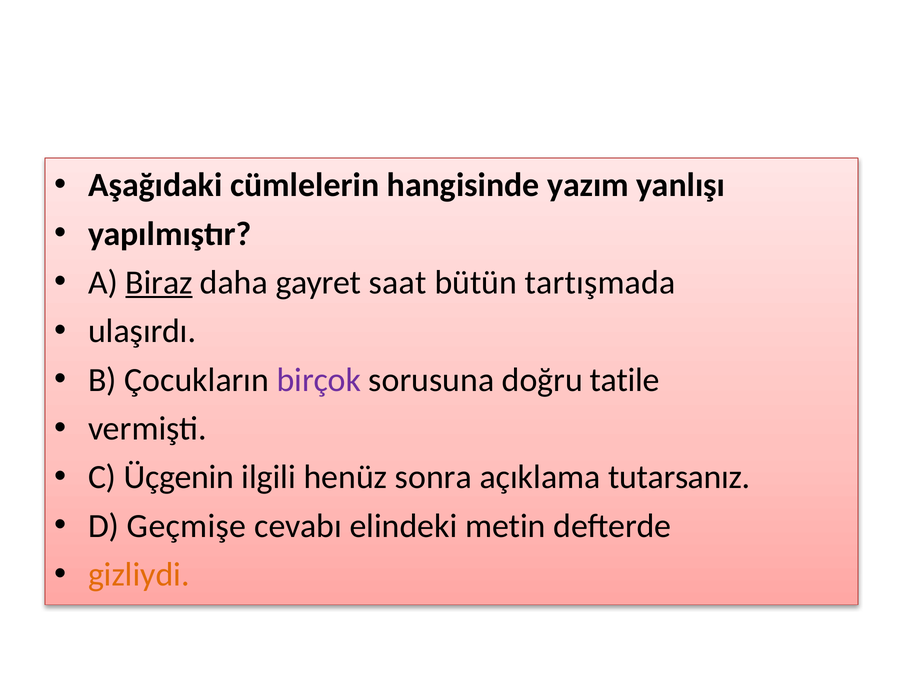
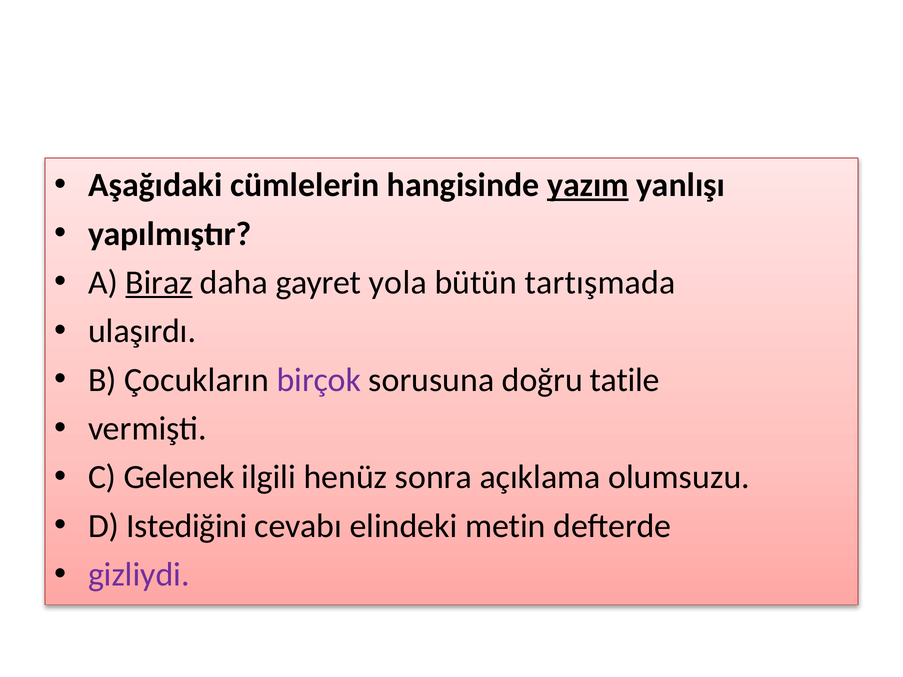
yazım underline: none -> present
saat: saat -> yola
Üçgenin: Üçgenin -> Gelenek
tutarsanız: tutarsanız -> olumsuzu
Geçmişe: Geçmişe -> Istediğini
gizliydi colour: orange -> purple
